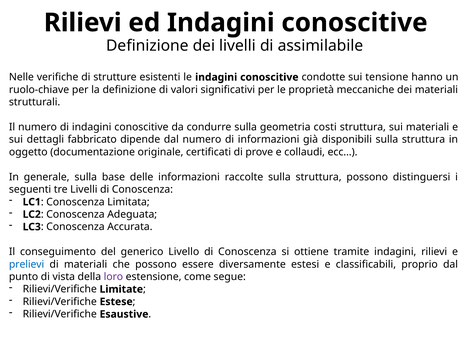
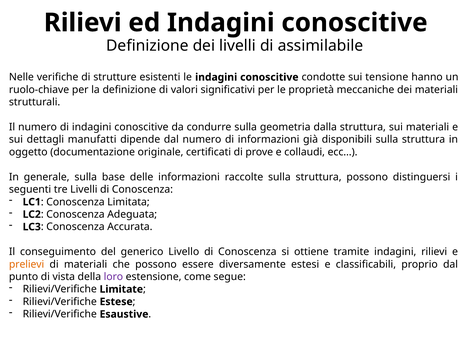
costi: costi -> dalla
fabbricato: fabbricato -> manufatti
prelievi colour: blue -> orange
